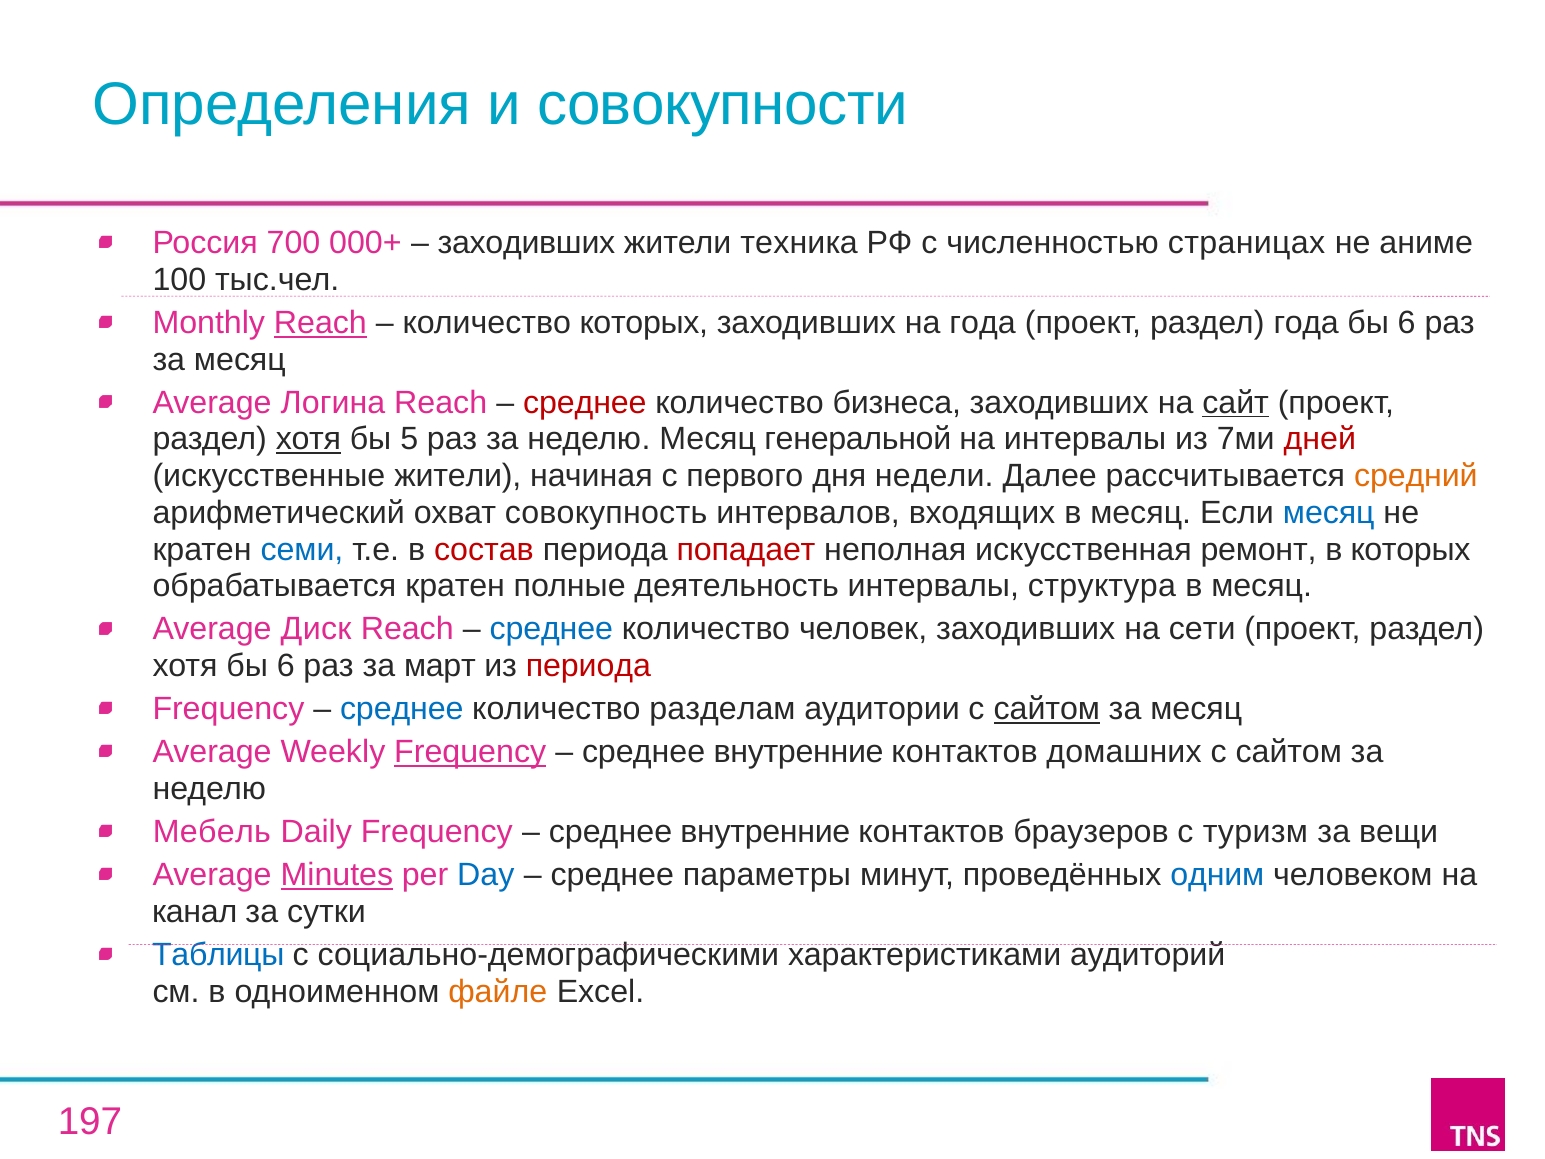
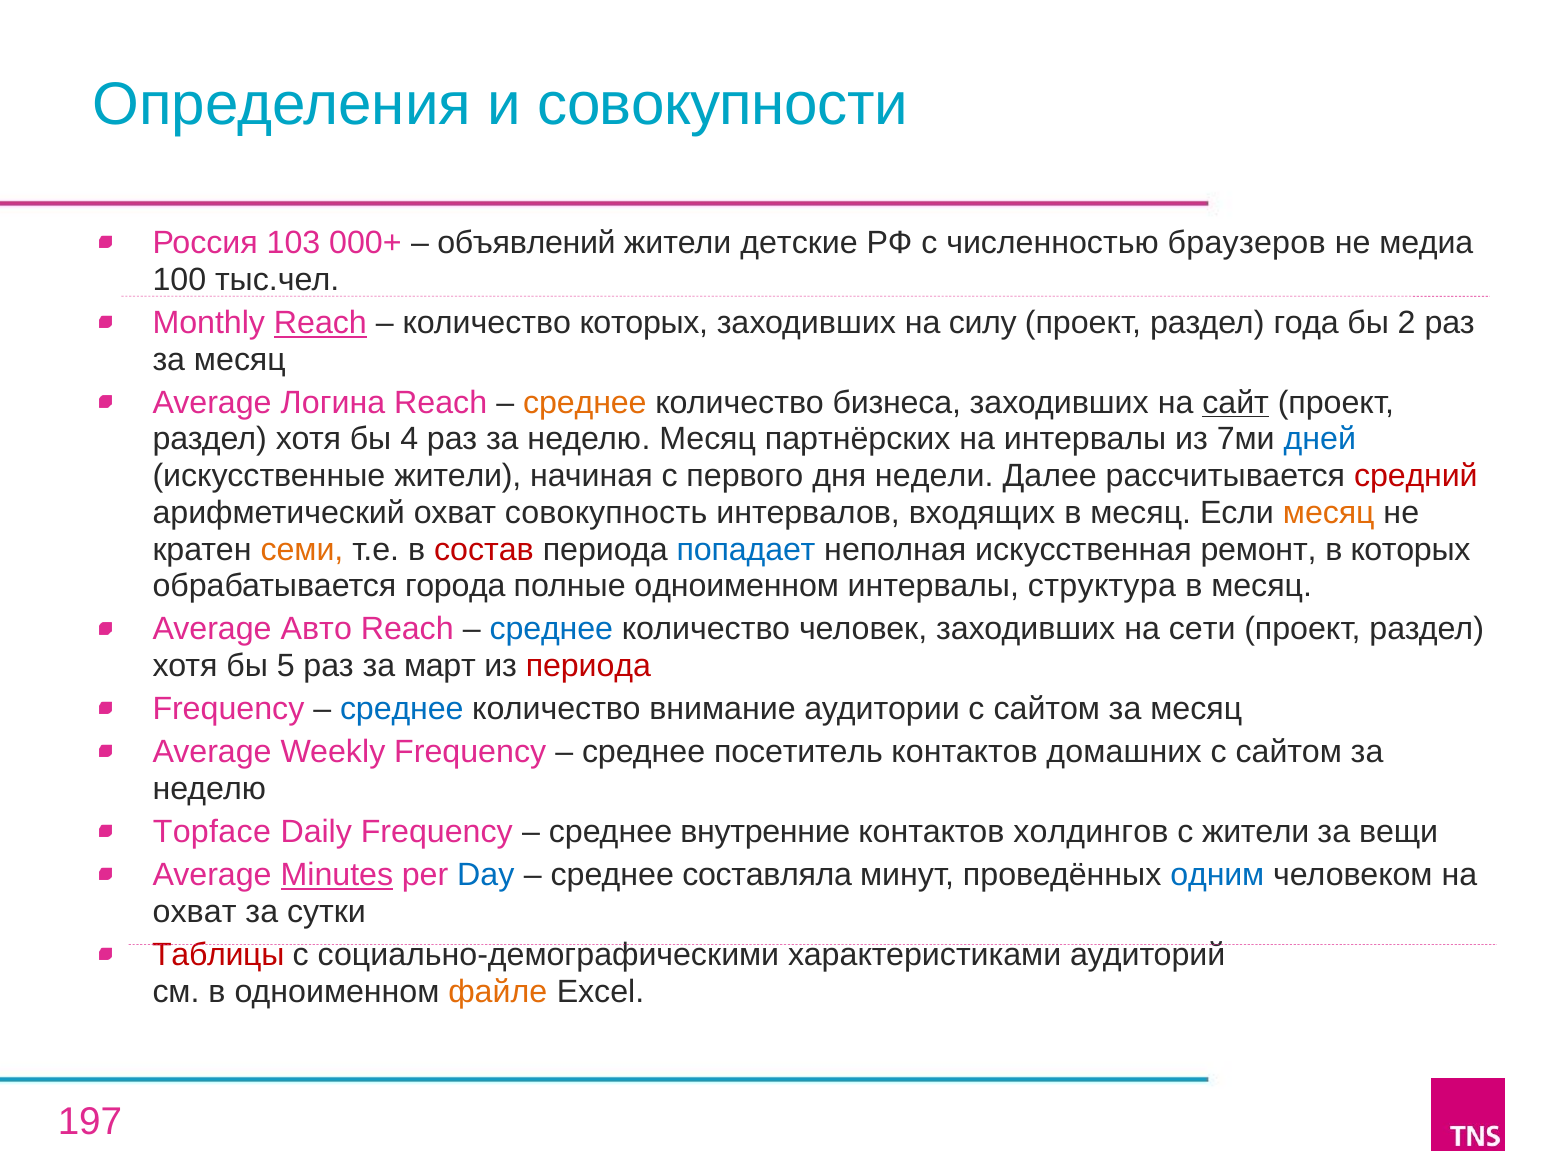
700: 700 -> 103
заходивших at (526, 243): заходивших -> объявлений
техника: техника -> детские
страницах: страницах -> браузеров
аниме: аниме -> медиа
на года: года -> силу
6 at (1407, 323): 6 -> 2
среднее at (585, 403) colour: red -> orange
хотя at (308, 439) underline: present -> none
5: 5 -> 4
генеральной: генеральной -> партнёрских
дней colour: red -> blue
средний colour: orange -> red
месяц at (1329, 513) colour: blue -> orange
семи colour: blue -> orange
попадает colour: red -> blue
обрабатывается кратен: кратен -> города
полные деятельность: деятельность -> одноименном
Диск: Диск -> Авто
хотя бы 6: 6 -> 5
разделам: разделам -> внимание
сайтом at (1047, 709) underline: present -> none
Frequency at (470, 752) underline: present -> none
внутренние at (799, 752): внутренние -> посетитель
Мебель: Мебель -> Topface
браузеров: браузеров -> холдингов
с туризм: туризм -> жители
параметры: параметры -> составляла
канал at (195, 912): канал -> охват
Таблицы colour: blue -> red
